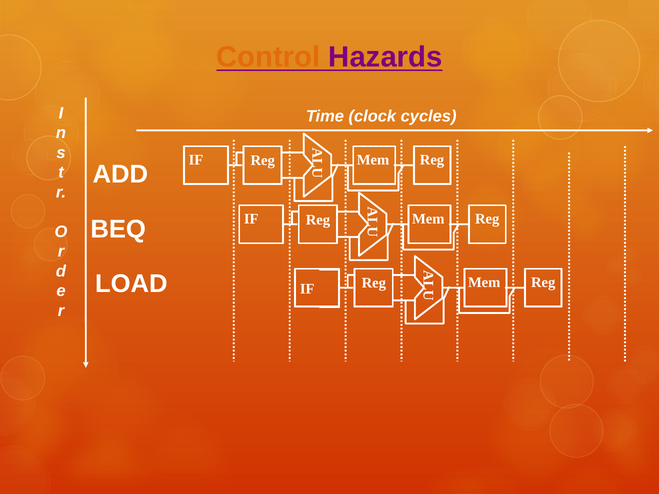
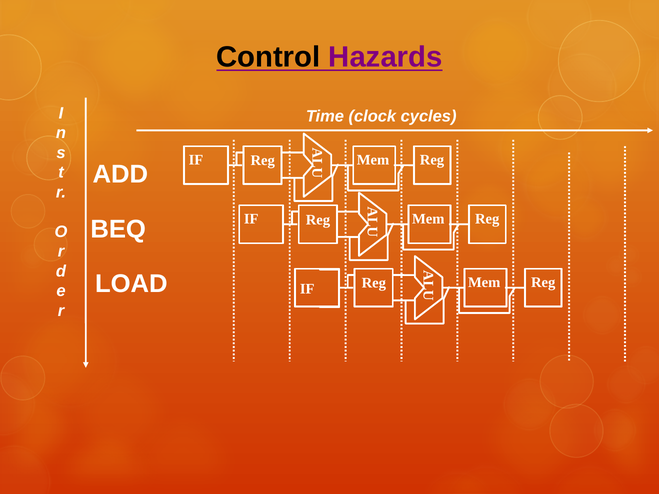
Control colour: orange -> black
